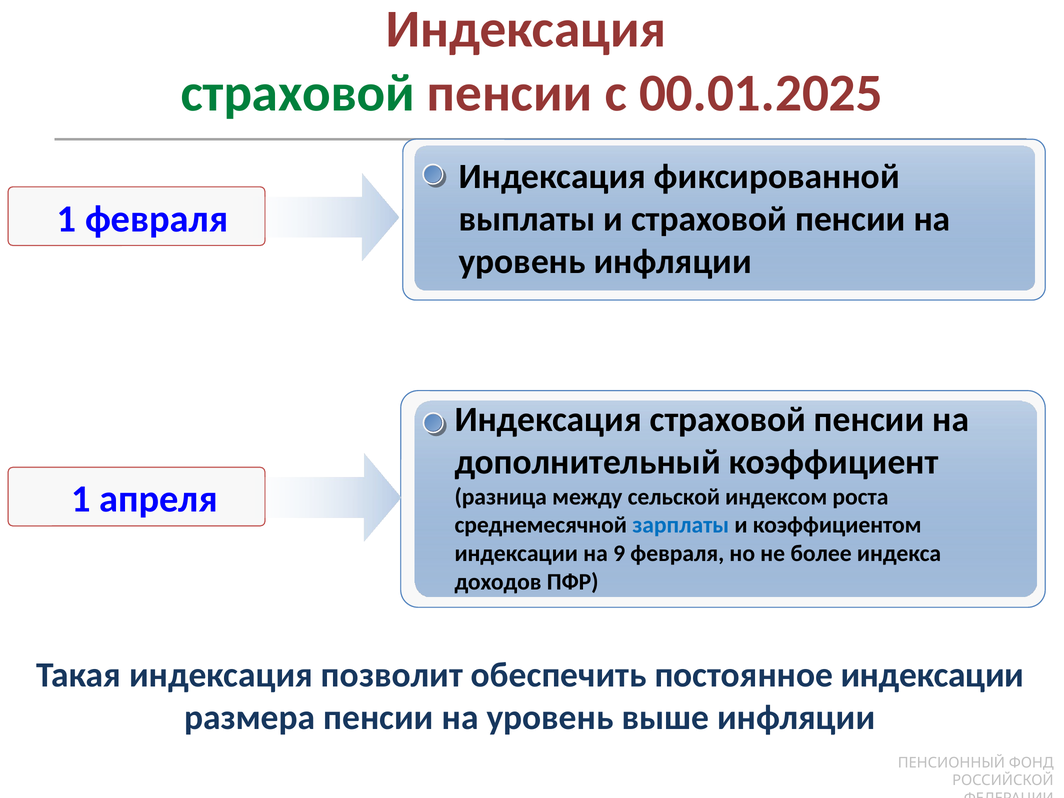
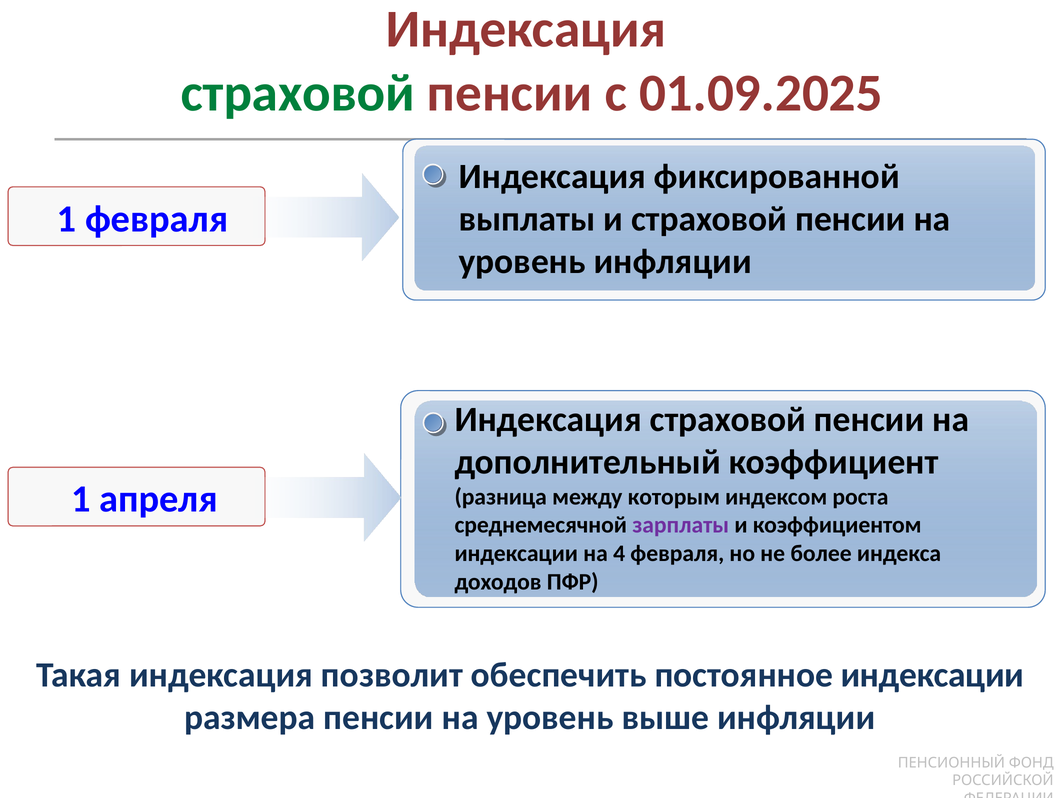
00.01.2025: 00.01.2025 -> 01.09.2025
сельской: сельской -> которым
зарплаты colour: blue -> purple
9: 9 -> 4
